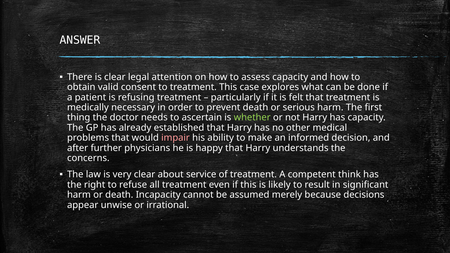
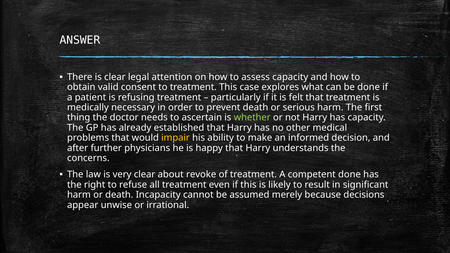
impair colour: pink -> yellow
service: service -> revoke
competent think: think -> done
